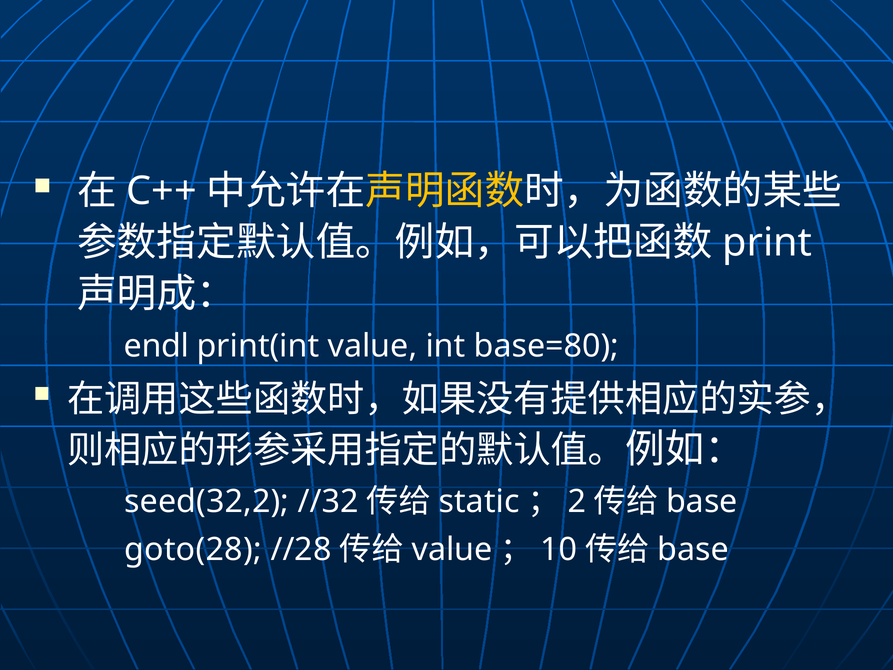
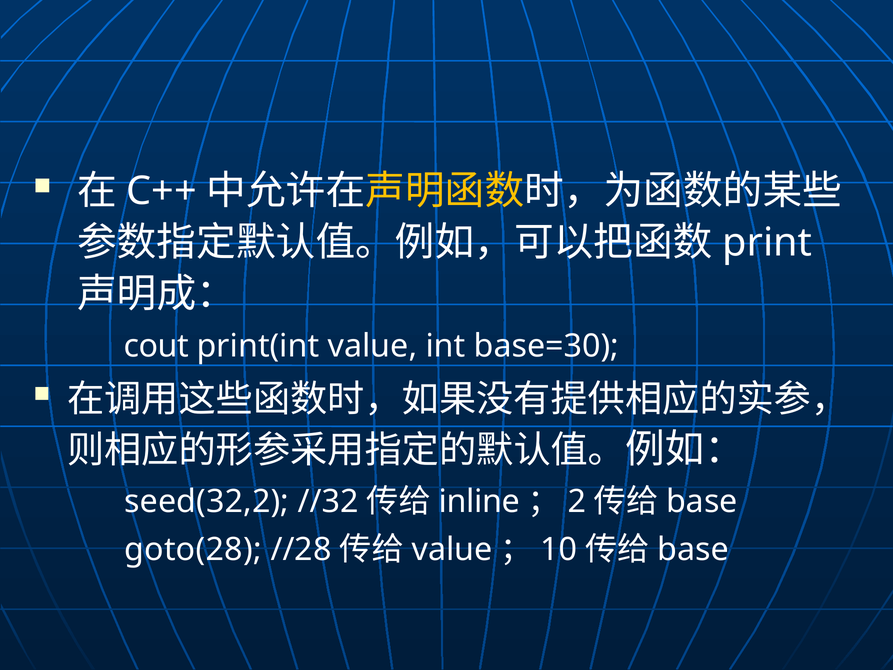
endl: endl -> cout
base=80: base=80 -> base=30
static: static -> inline
